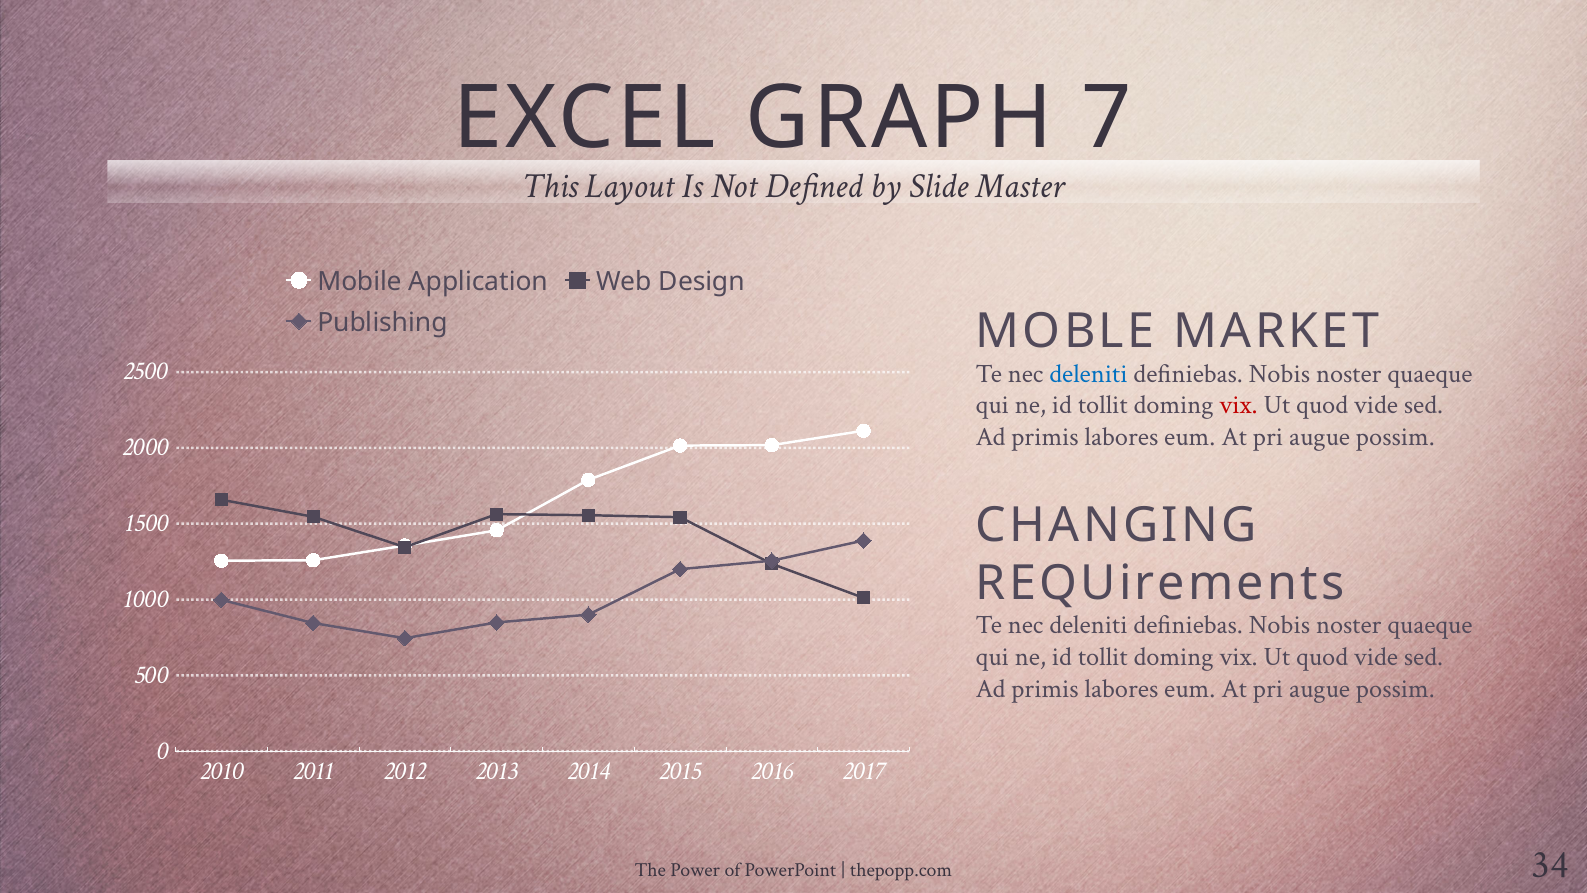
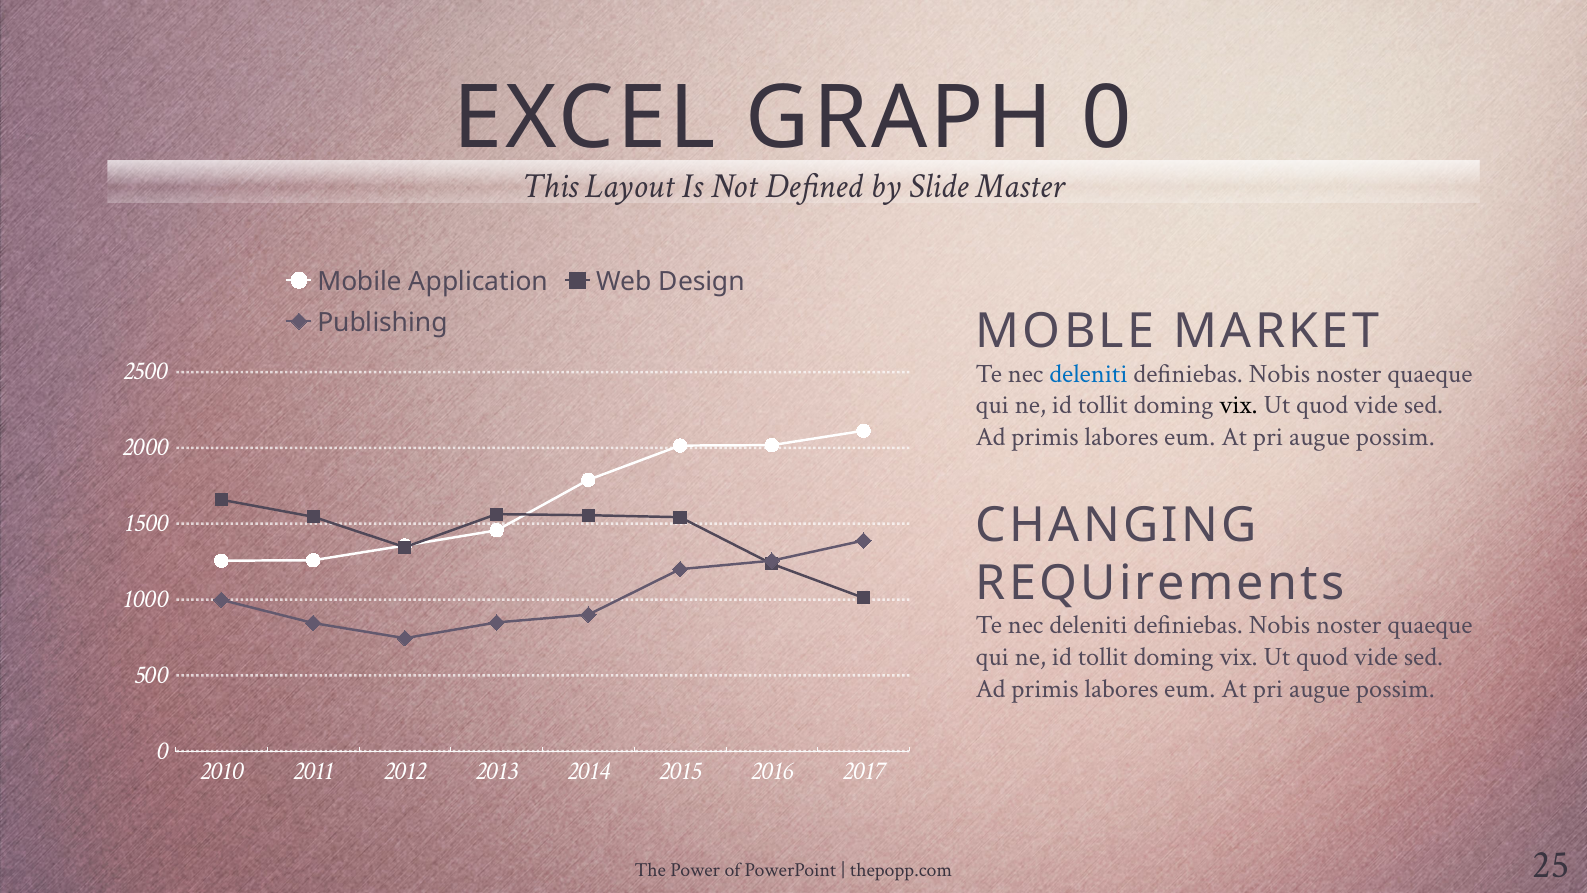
GRAPH 7: 7 -> 0
vix at (1239, 405) colour: red -> black
34: 34 -> 25
